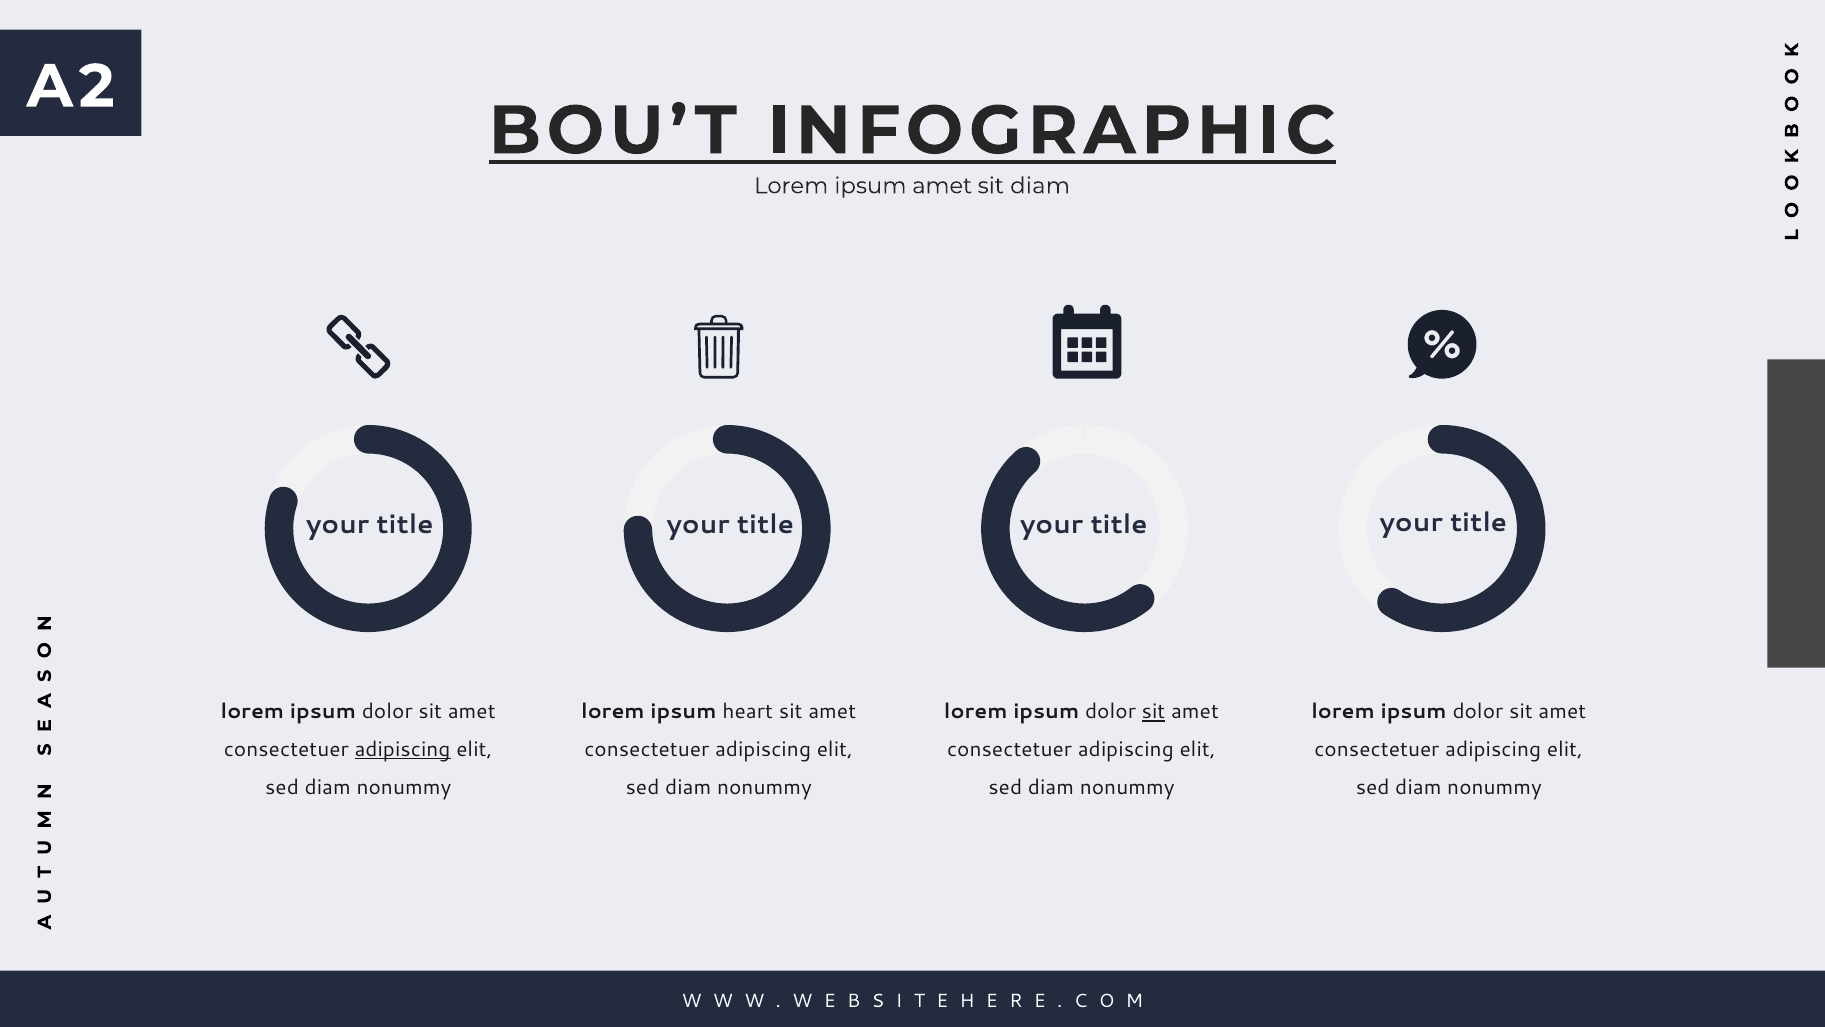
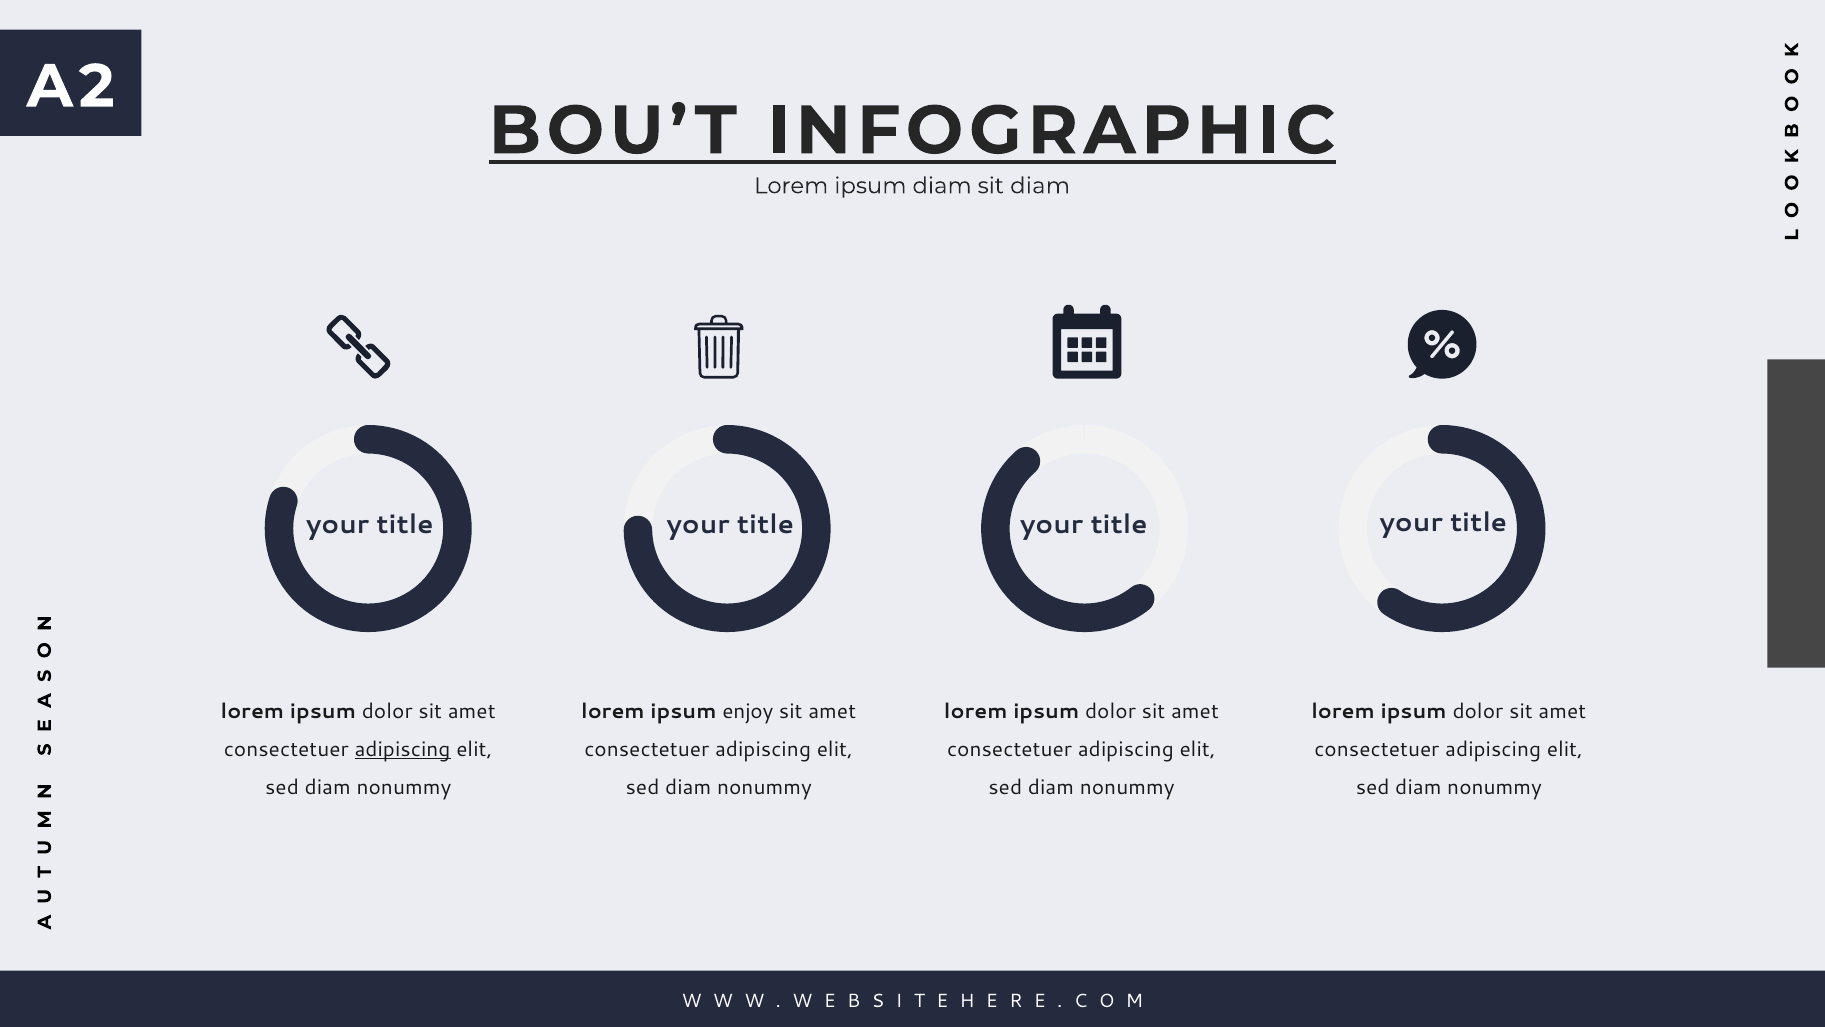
ipsum amet: amet -> diam
heart: heart -> enjoy
sit at (1154, 712) underline: present -> none
